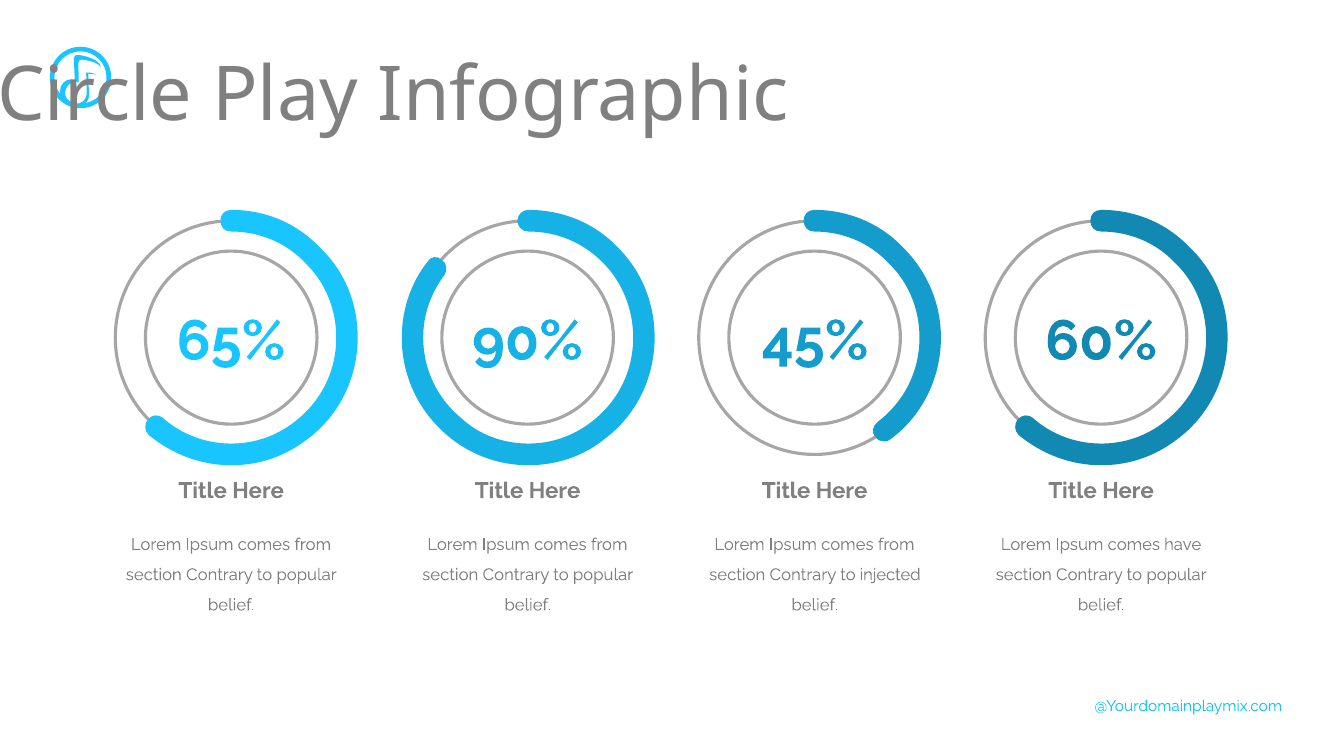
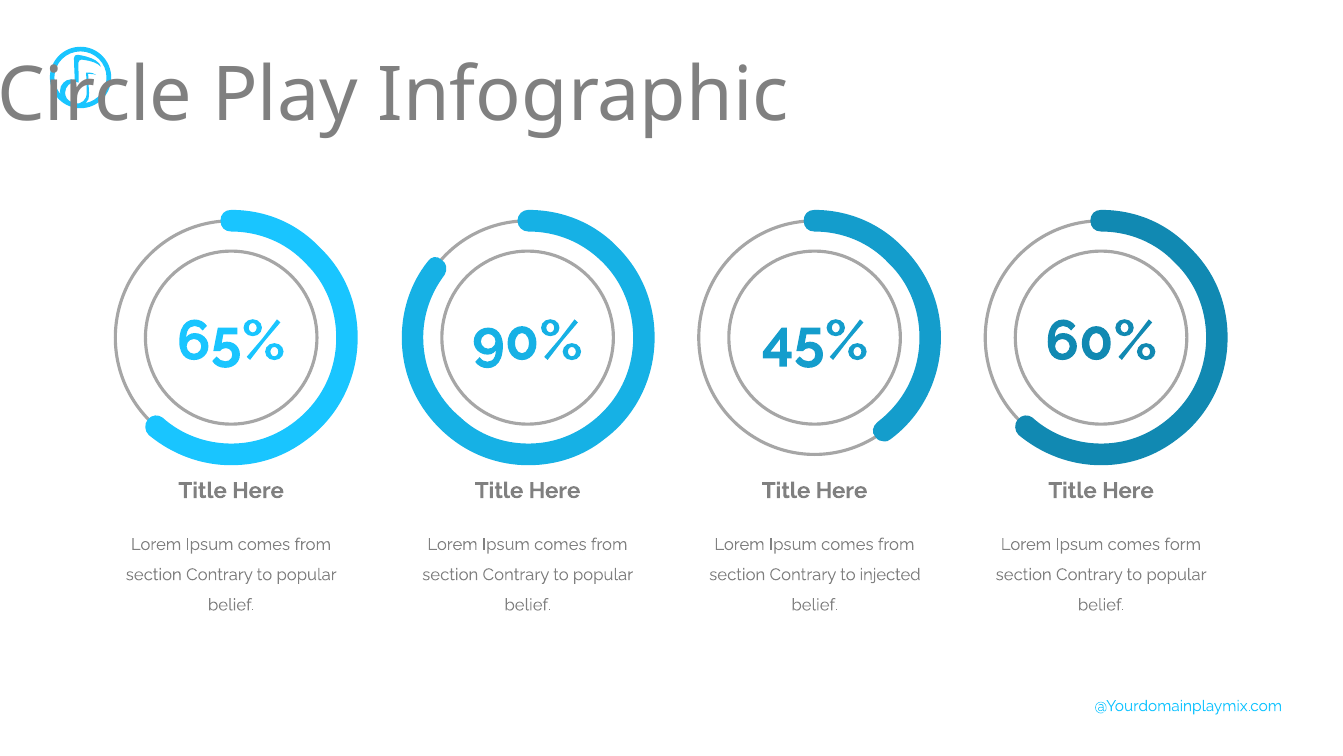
have: have -> form
